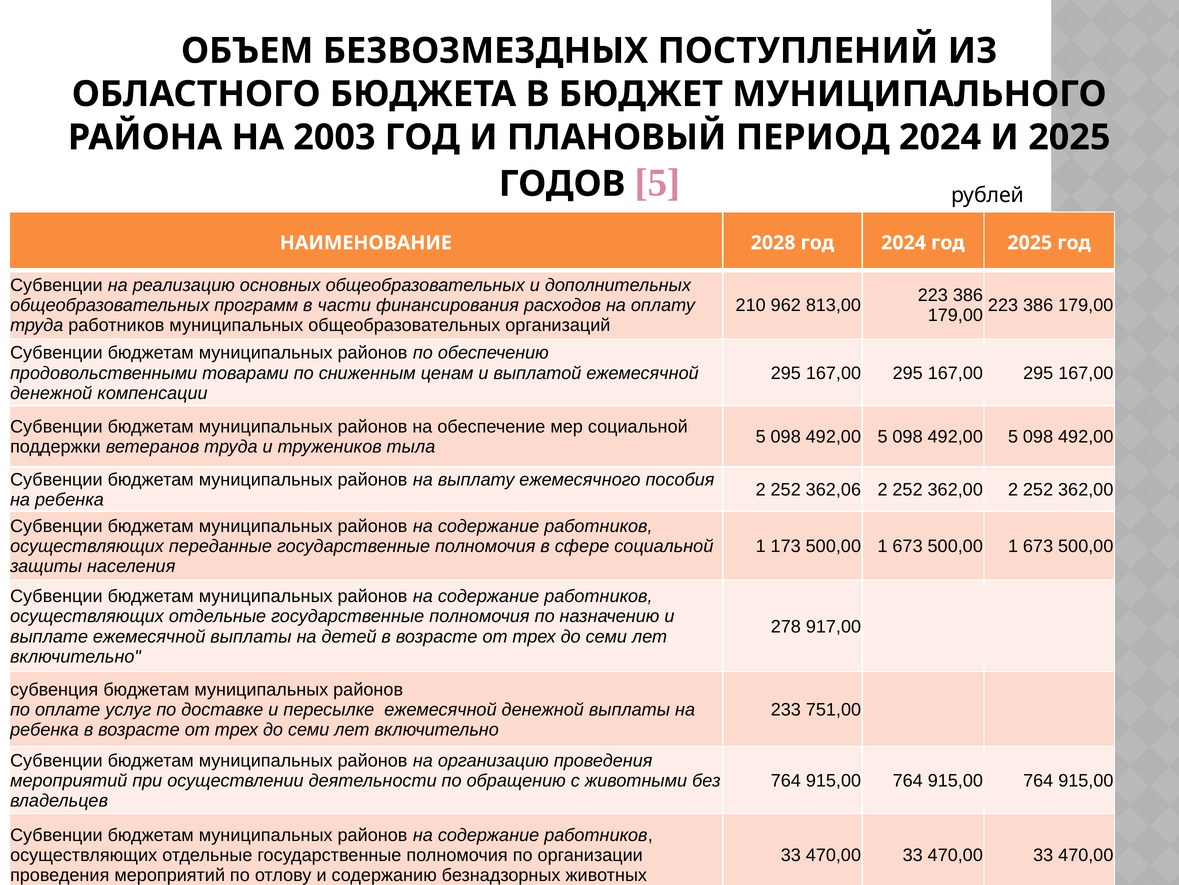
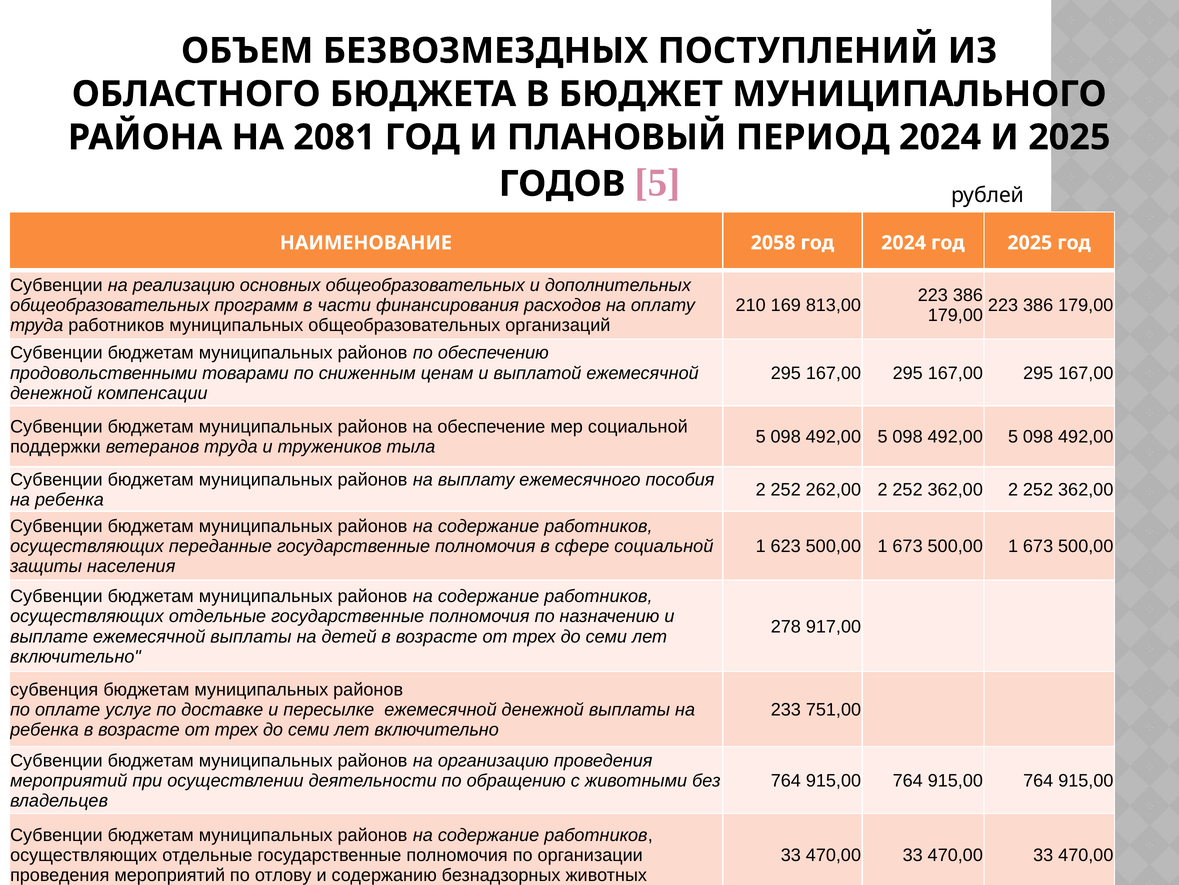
2003: 2003 -> 2081
2028: 2028 -> 2058
962: 962 -> 169
362,06: 362,06 -> 262,00
173: 173 -> 623
